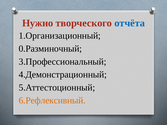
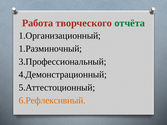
Нужно: Нужно -> Работа
отчёта colour: blue -> green
0.Разминочный: 0.Разминочный -> 1.Разминочный
